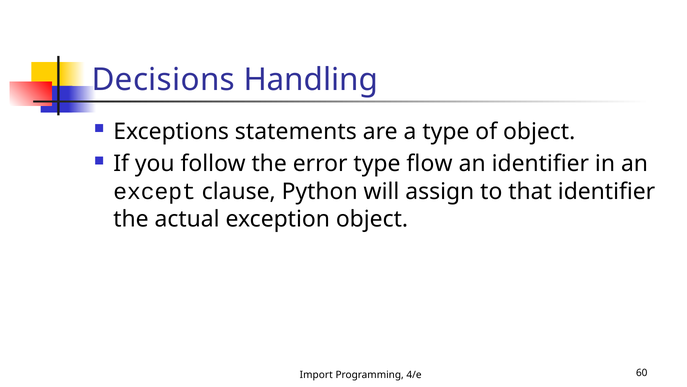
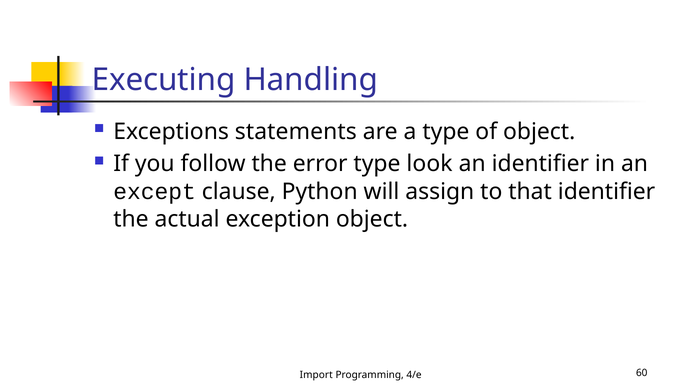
Decisions: Decisions -> Executing
flow: flow -> look
